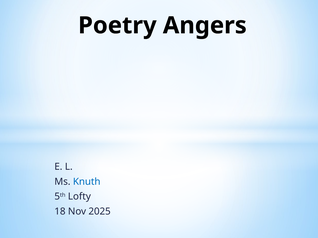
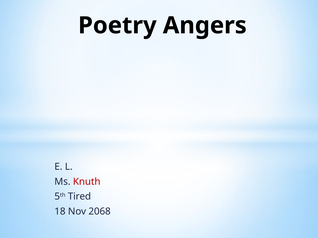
Knuth colour: blue -> red
Lofty: Lofty -> Tired
2025: 2025 -> 2068
